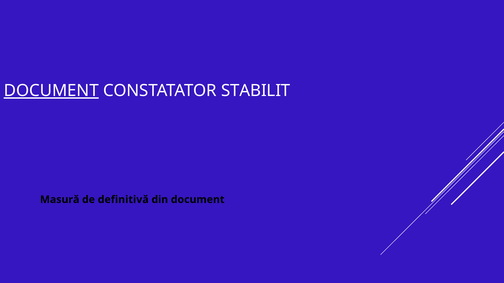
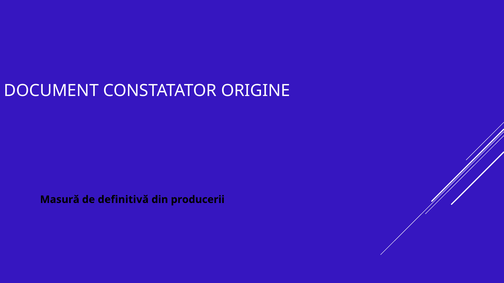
DOCUMENT at (51, 91) underline: present -> none
STABILIT: STABILIT -> ORIGINE
din document: document -> producerii
